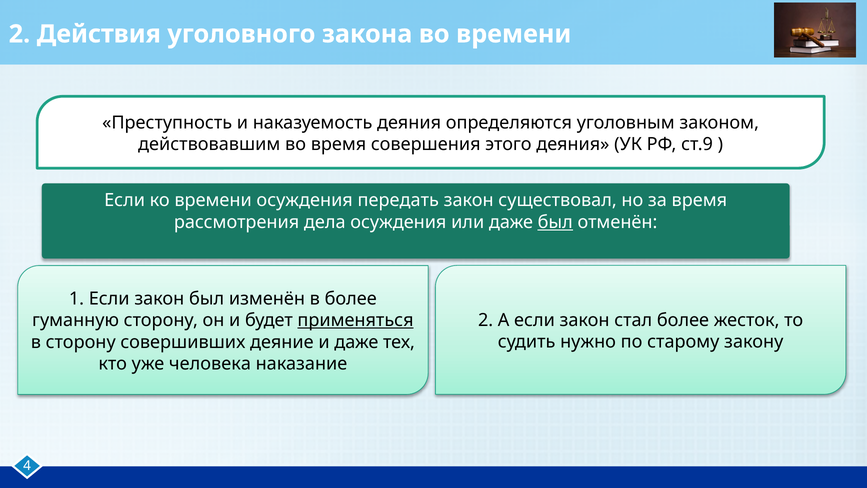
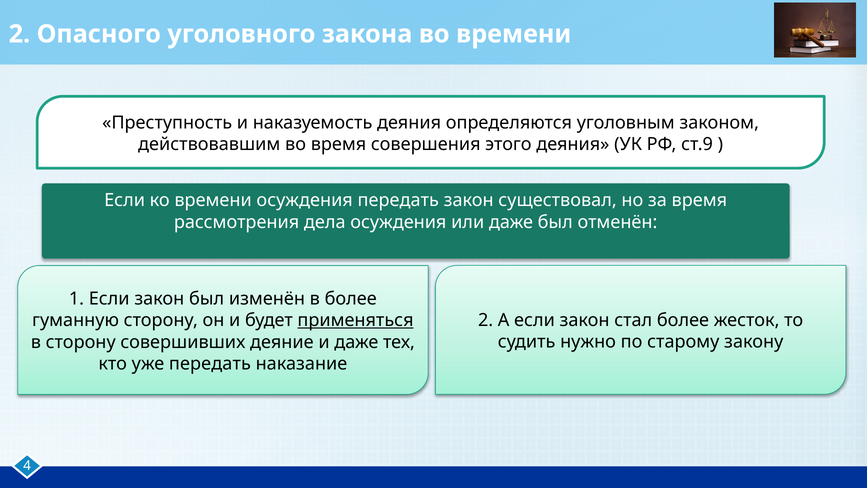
Действия: Действия -> Опасного
был at (555, 222) underline: present -> none
уже человека: человека -> передать
